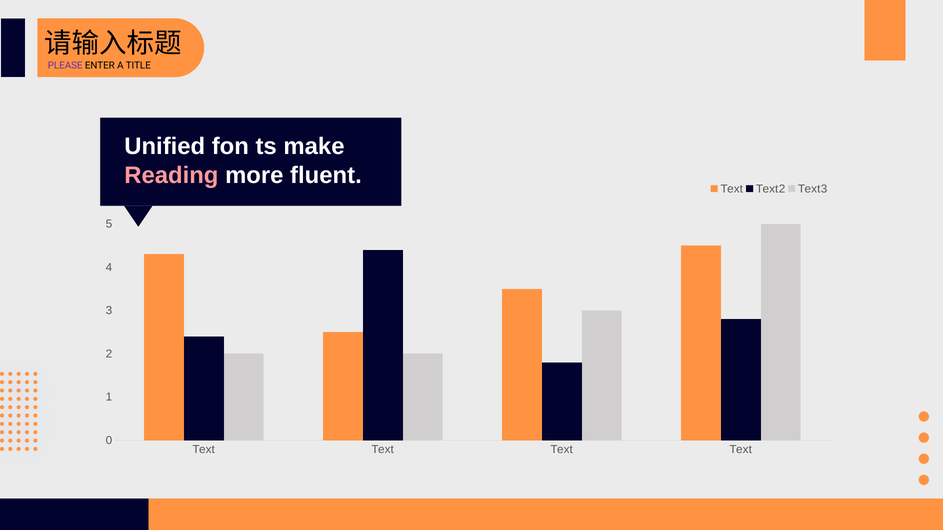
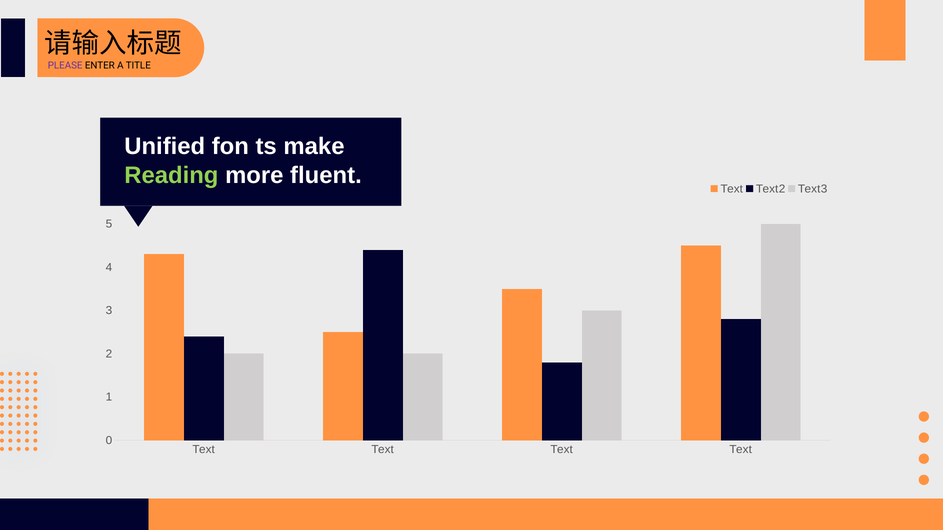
Reading colour: pink -> light green
